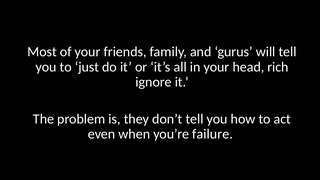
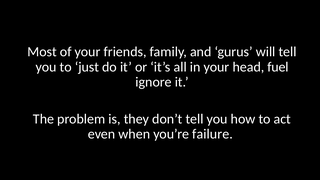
rich: rich -> fuel
